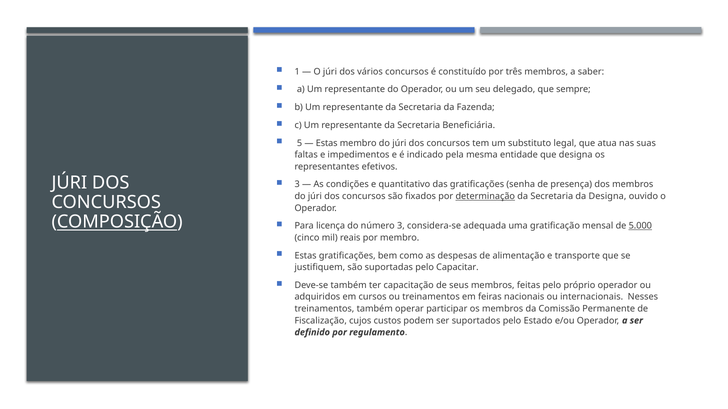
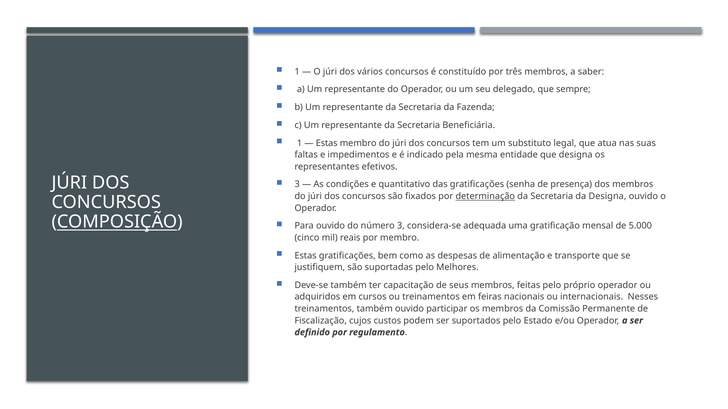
5 at (299, 143): 5 -> 1
Para licença: licença -> ouvido
5.000 underline: present -> none
Capacitar: Capacitar -> Melhores
também operar: operar -> ouvido
